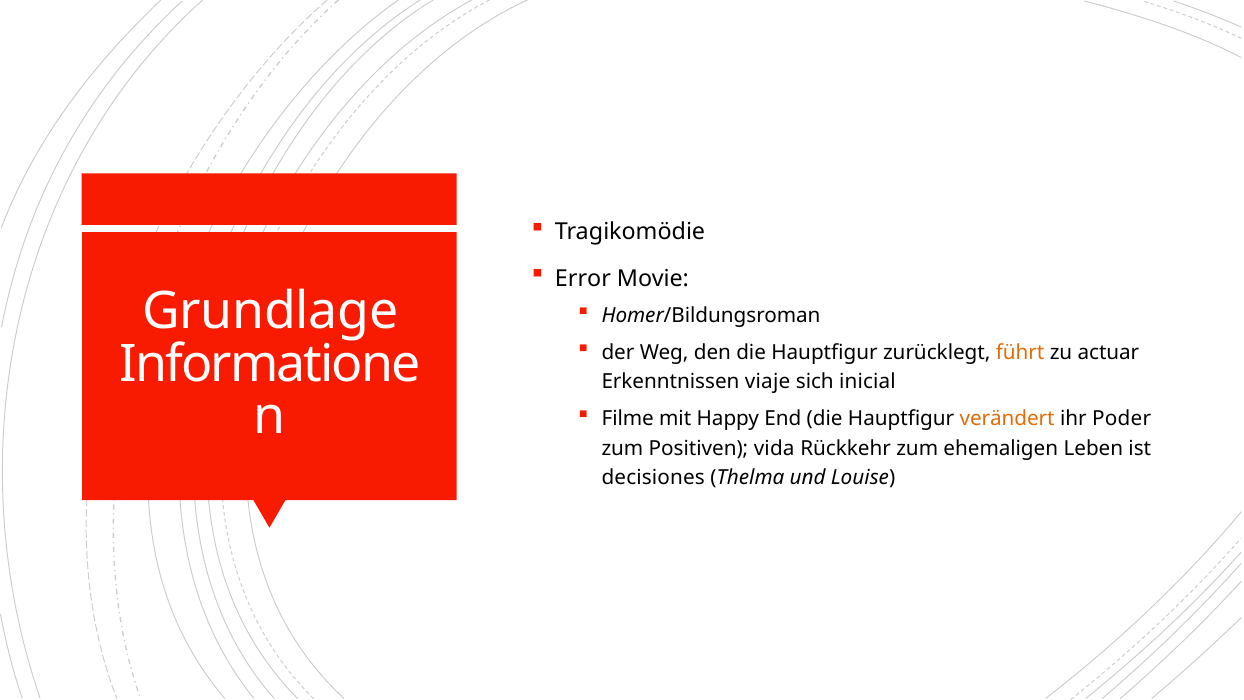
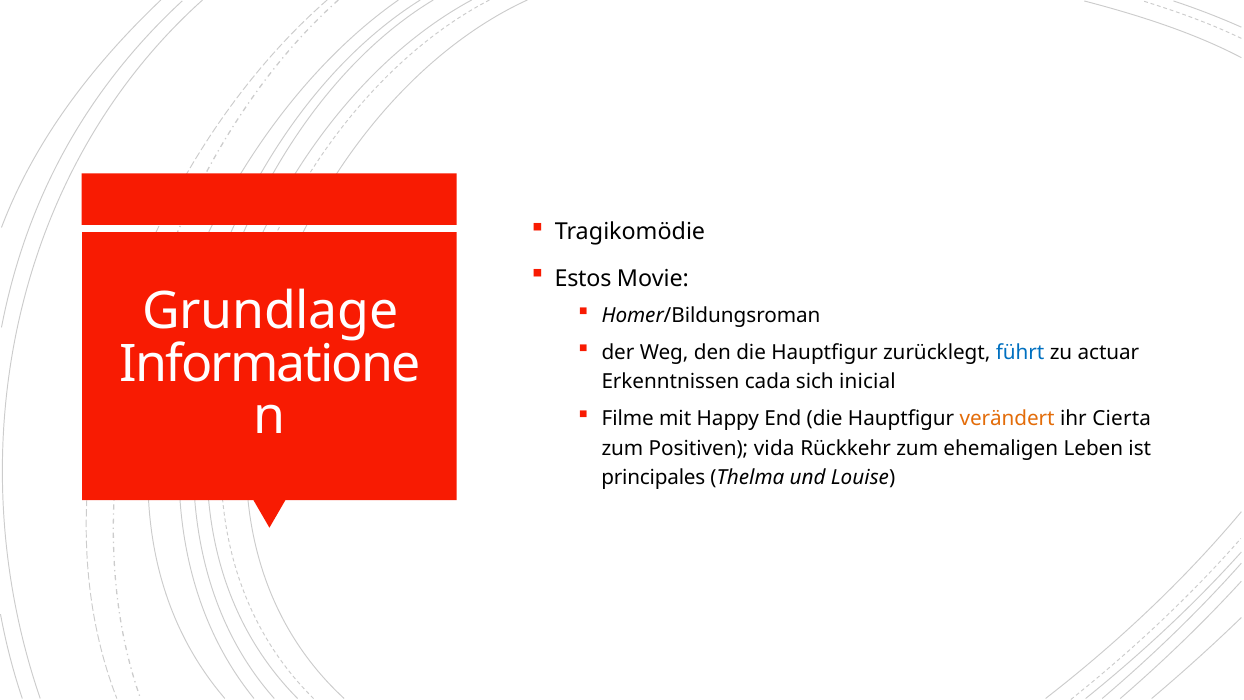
Error: Error -> Estos
führt colour: orange -> blue
viaje: viaje -> cada
Poder: Poder -> Cierta
decisiones: decisiones -> principales
